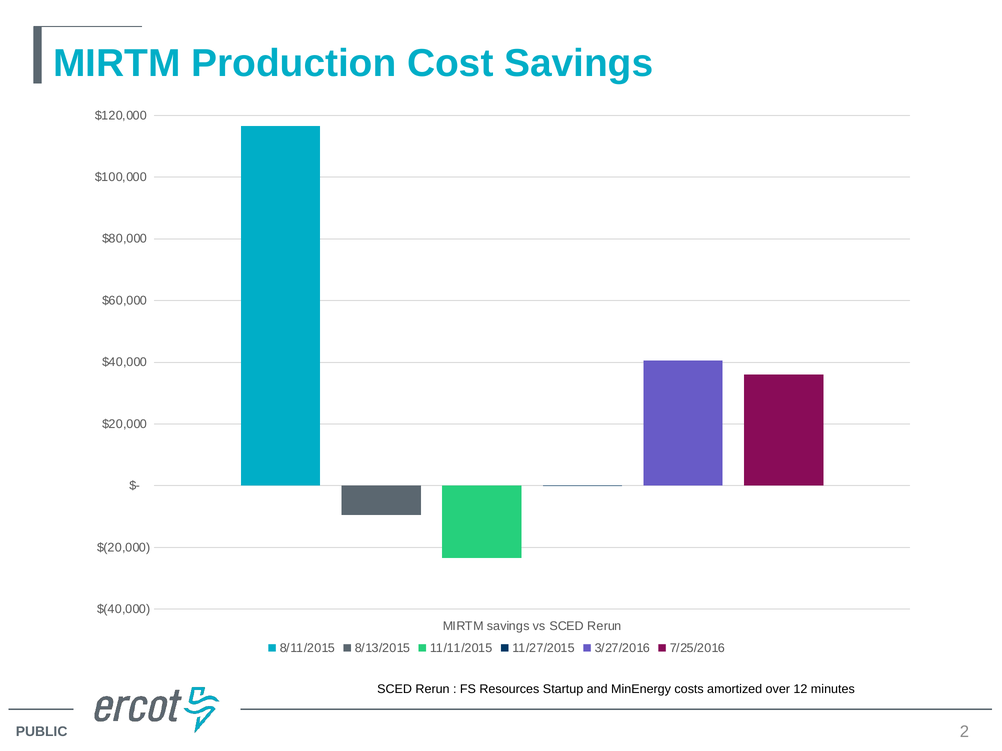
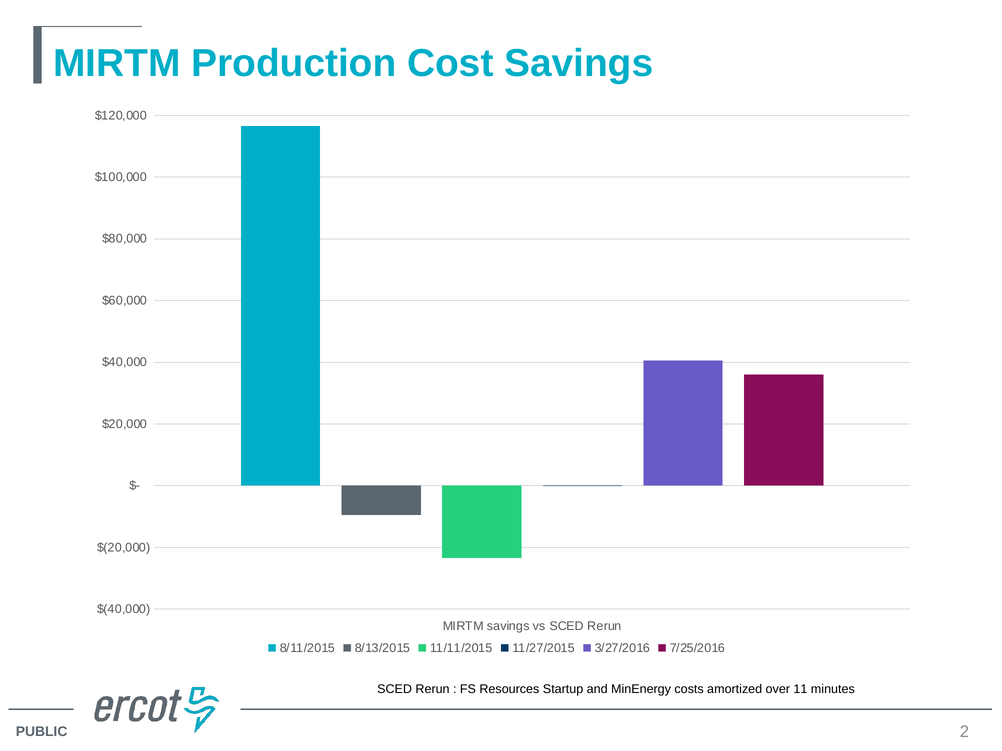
12: 12 -> 11
